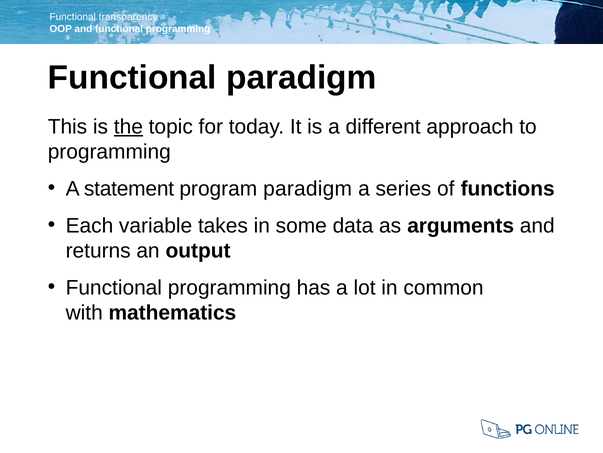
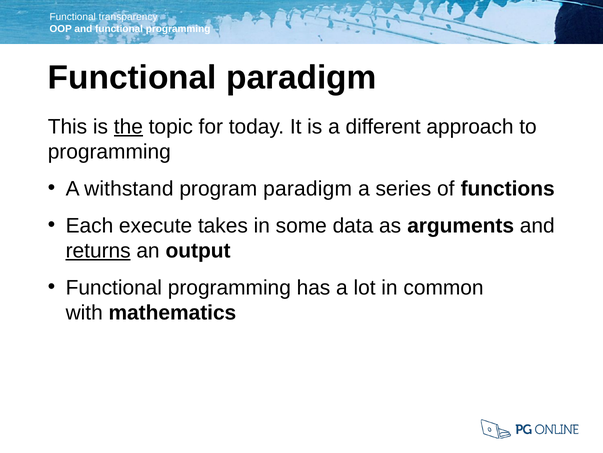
statement: statement -> withstand
variable: variable -> execute
returns underline: none -> present
